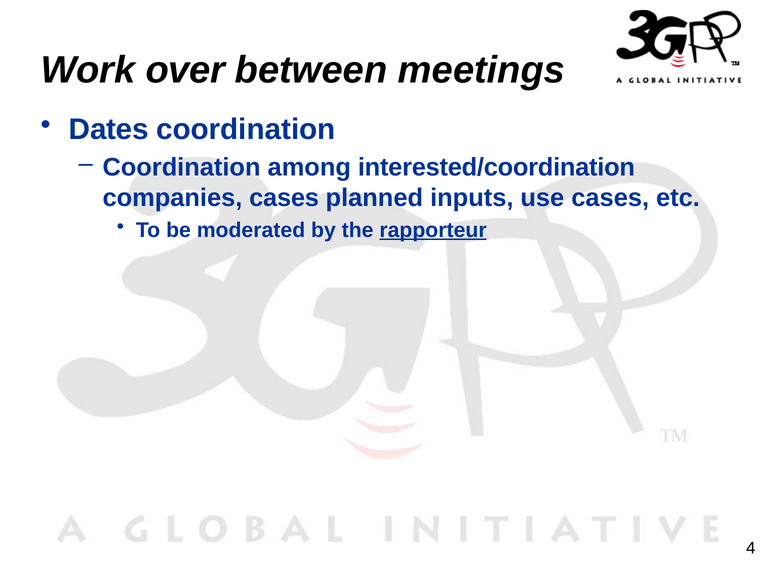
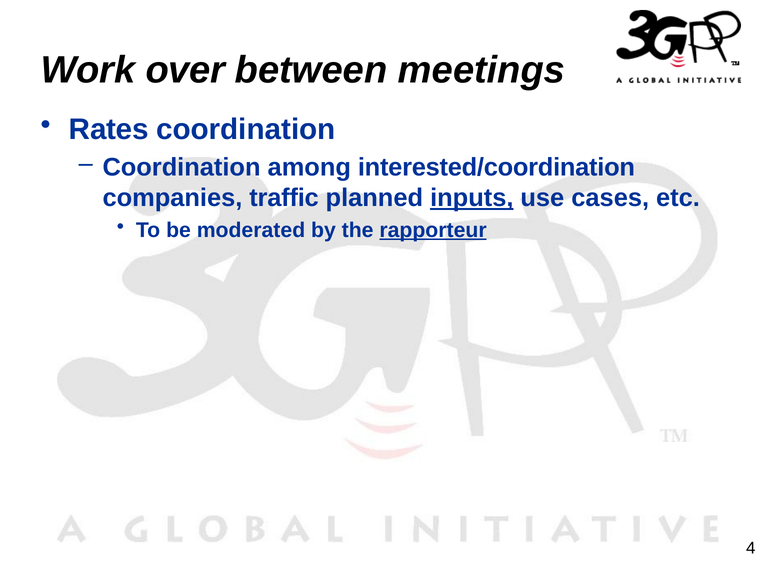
Dates: Dates -> Rates
companies cases: cases -> traffic
inputs underline: none -> present
